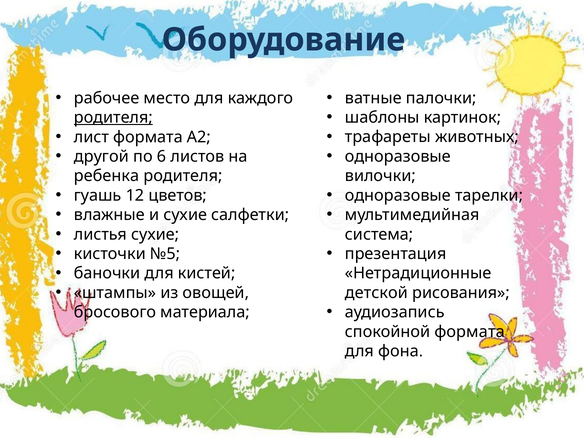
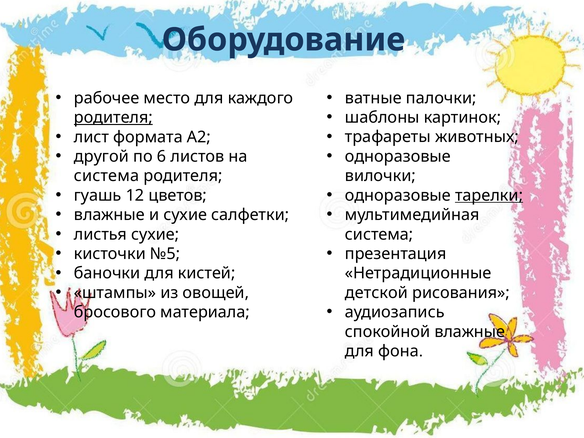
ребенка at (107, 176): ребенка -> система
тарелки underline: none -> present
спокойной формата: формата -> влажные
